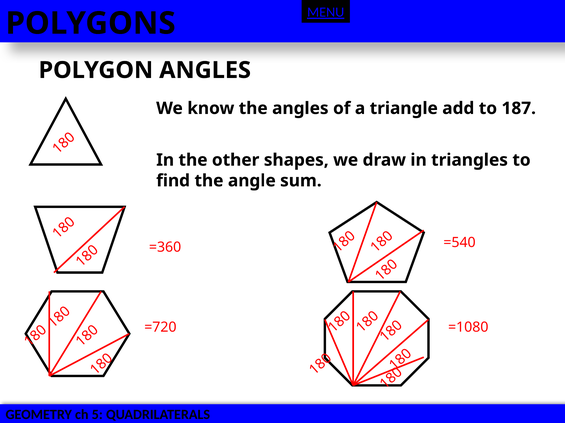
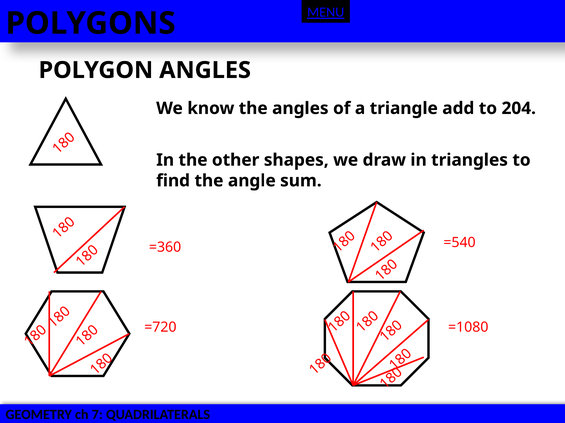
187: 187 -> 204
5: 5 -> 7
